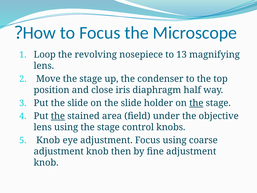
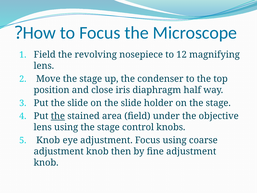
Loop at (45, 55): Loop -> Field
13: 13 -> 12
the at (196, 103) underline: present -> none
